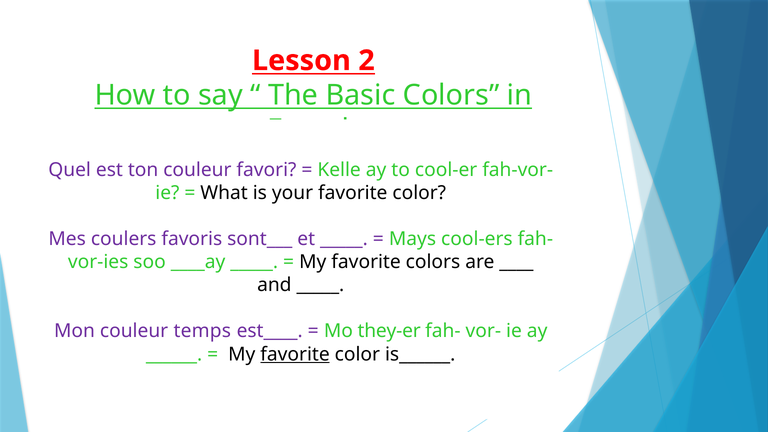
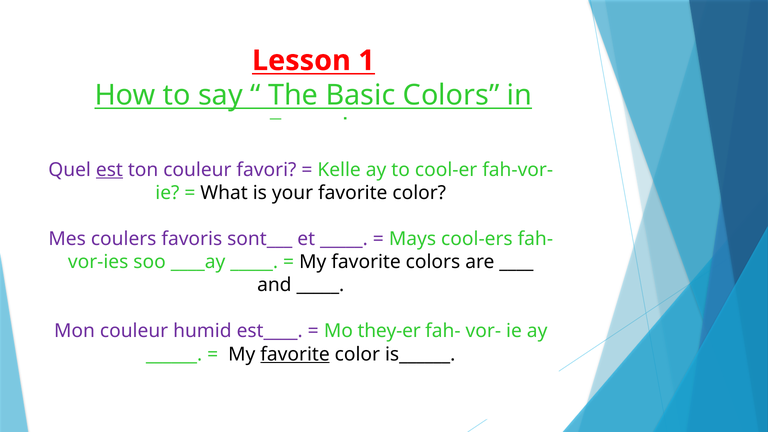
2: 2 -> 1
est underline: none -> present
temps: temps -> humid
